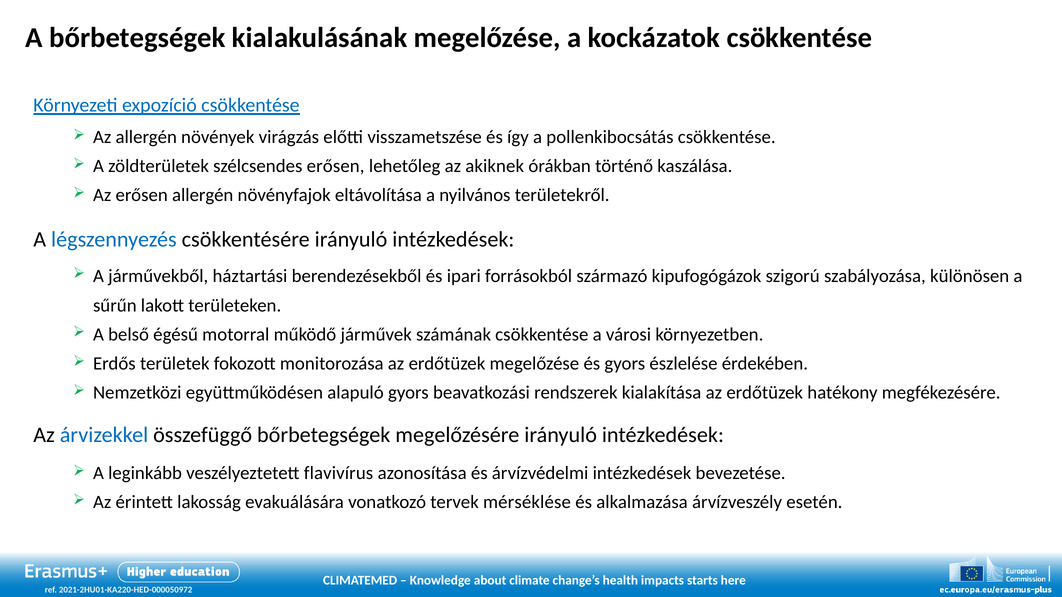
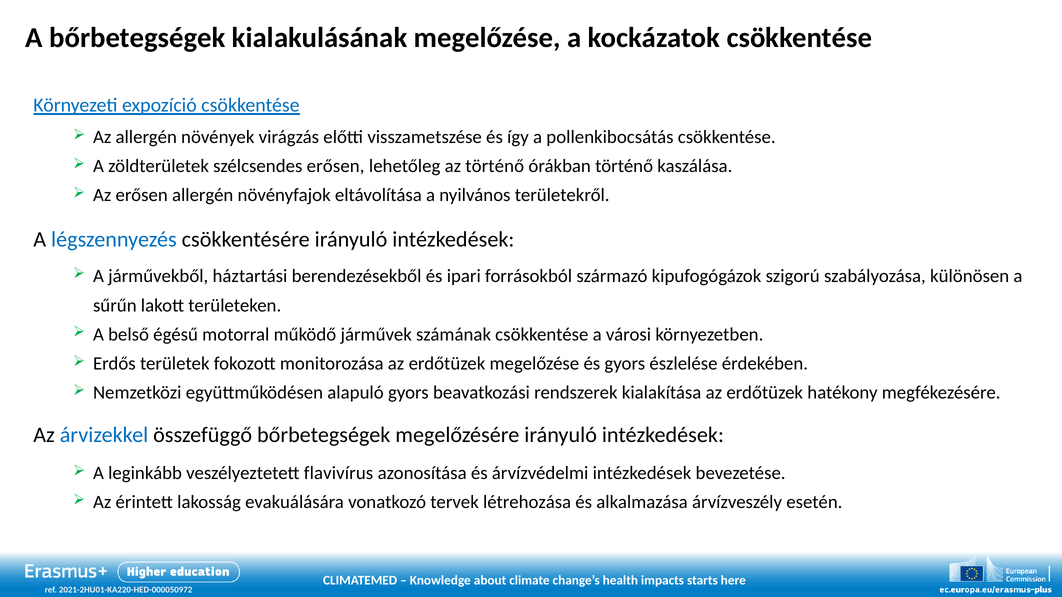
az akiknek: akiknek -> történő
mérséklése: mérséklése -> létrehozása
